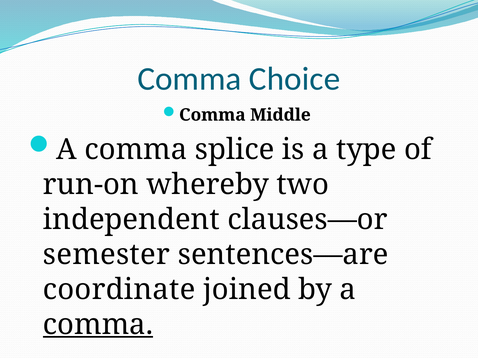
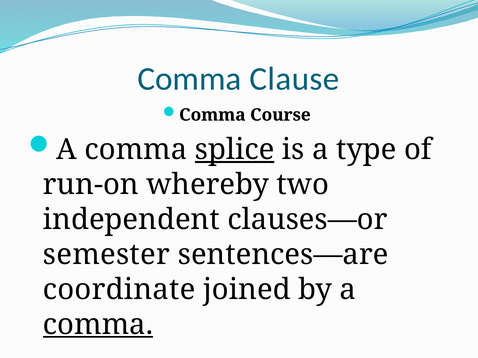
Choice: Choice -> Clause
Middle: Middle -> Course
splice underline: none -> present
